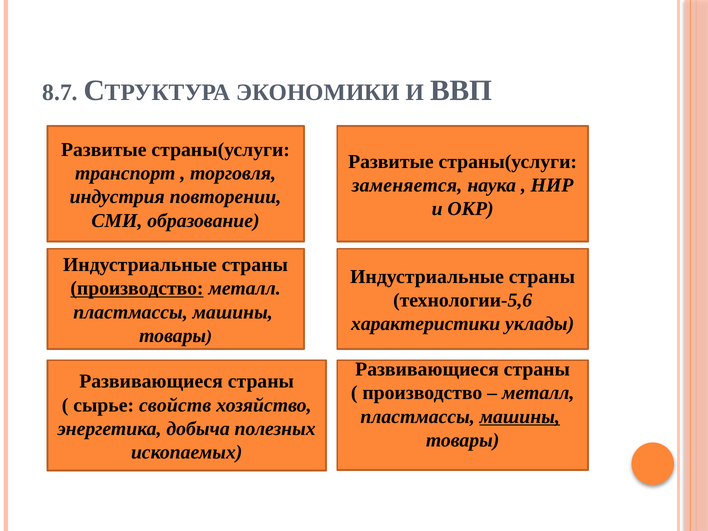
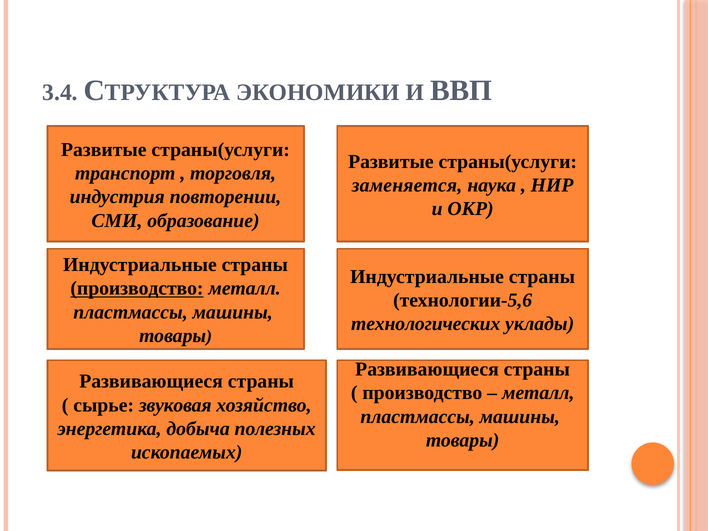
8.7: 8.7 -> 3.4
характеристики: характеристики -> технологических
свойств: свойств -> звуковая
машины at (520, 417) underline: present -> none
